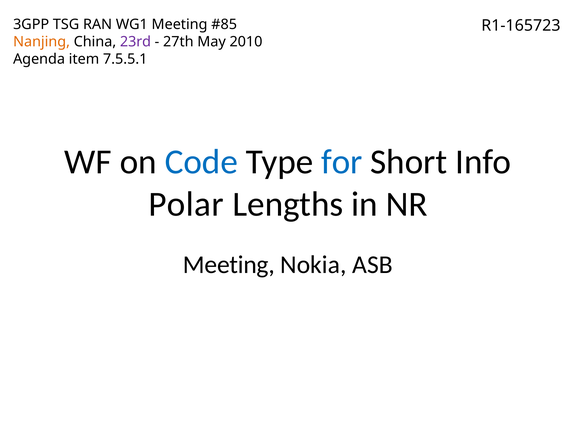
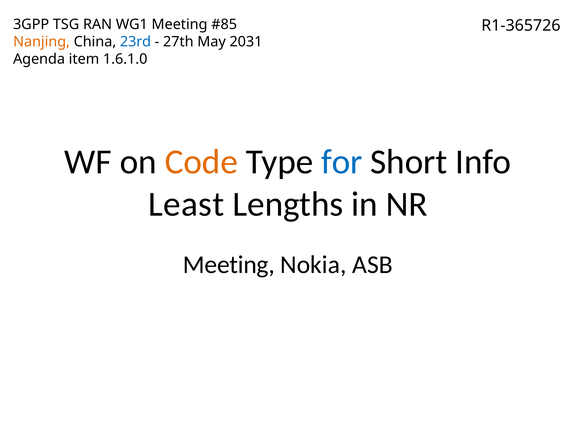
R1-165723: R1-165723 -> R1-365726
23rd colour: purple -> blue
2010: 2010 -> 2031
7.5.5.1: 7.5.5.1 -> 1.6.1.0
Code colour: blue -> orange
Polar: Polar -> Least
